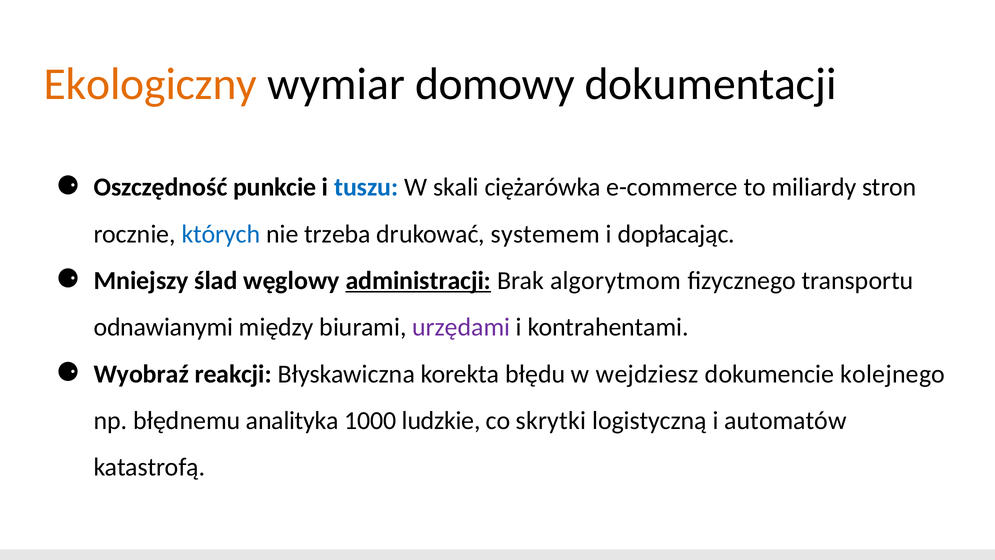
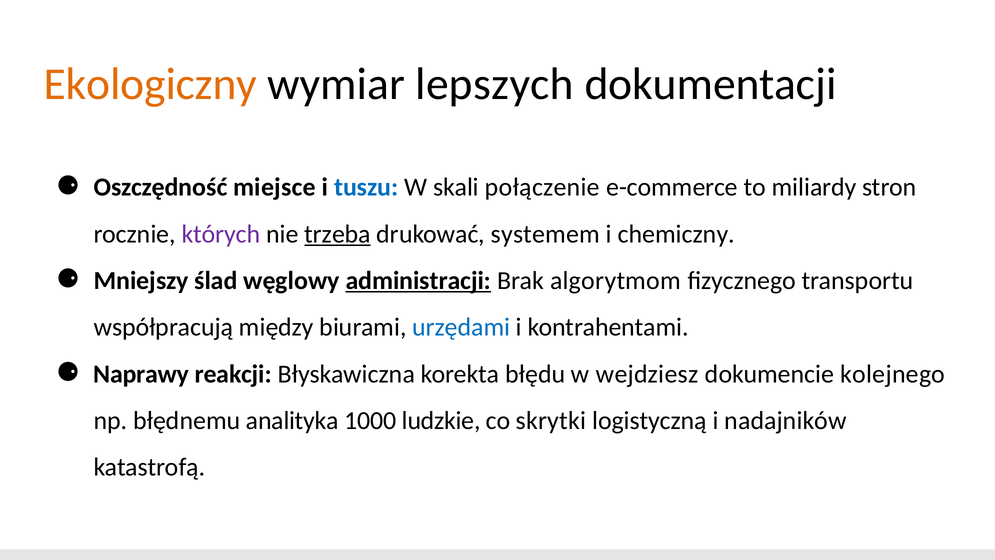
domowy: domowy -> lepszych
punkcie: punkcie -> miejsce
ciężarówka: ciężarówka -> połączenie
których colour: blue -> purple
trzeba underline: none -> present
dopłacając: dopłacając -> chemiczny
odnawianymi: odnawianymi -> współpracują
urzędami colour: purple -> blue
Wyobraź: Wyobraź -> Naprawy
automatów: automatów -> nadajników
